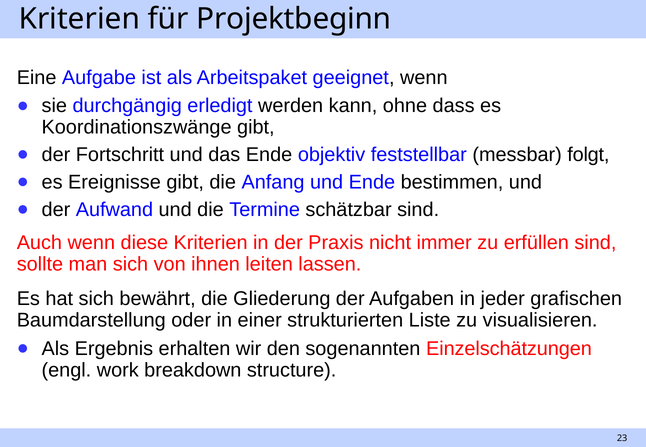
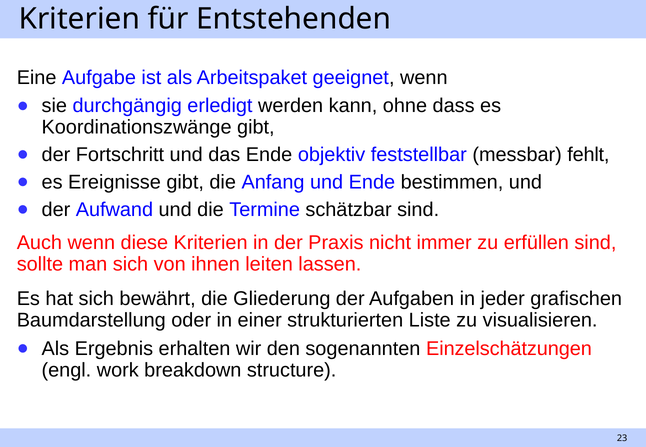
Projektbeginn: Projektbeginn -> Entstehenden
folgt: folgt -> fehlt
